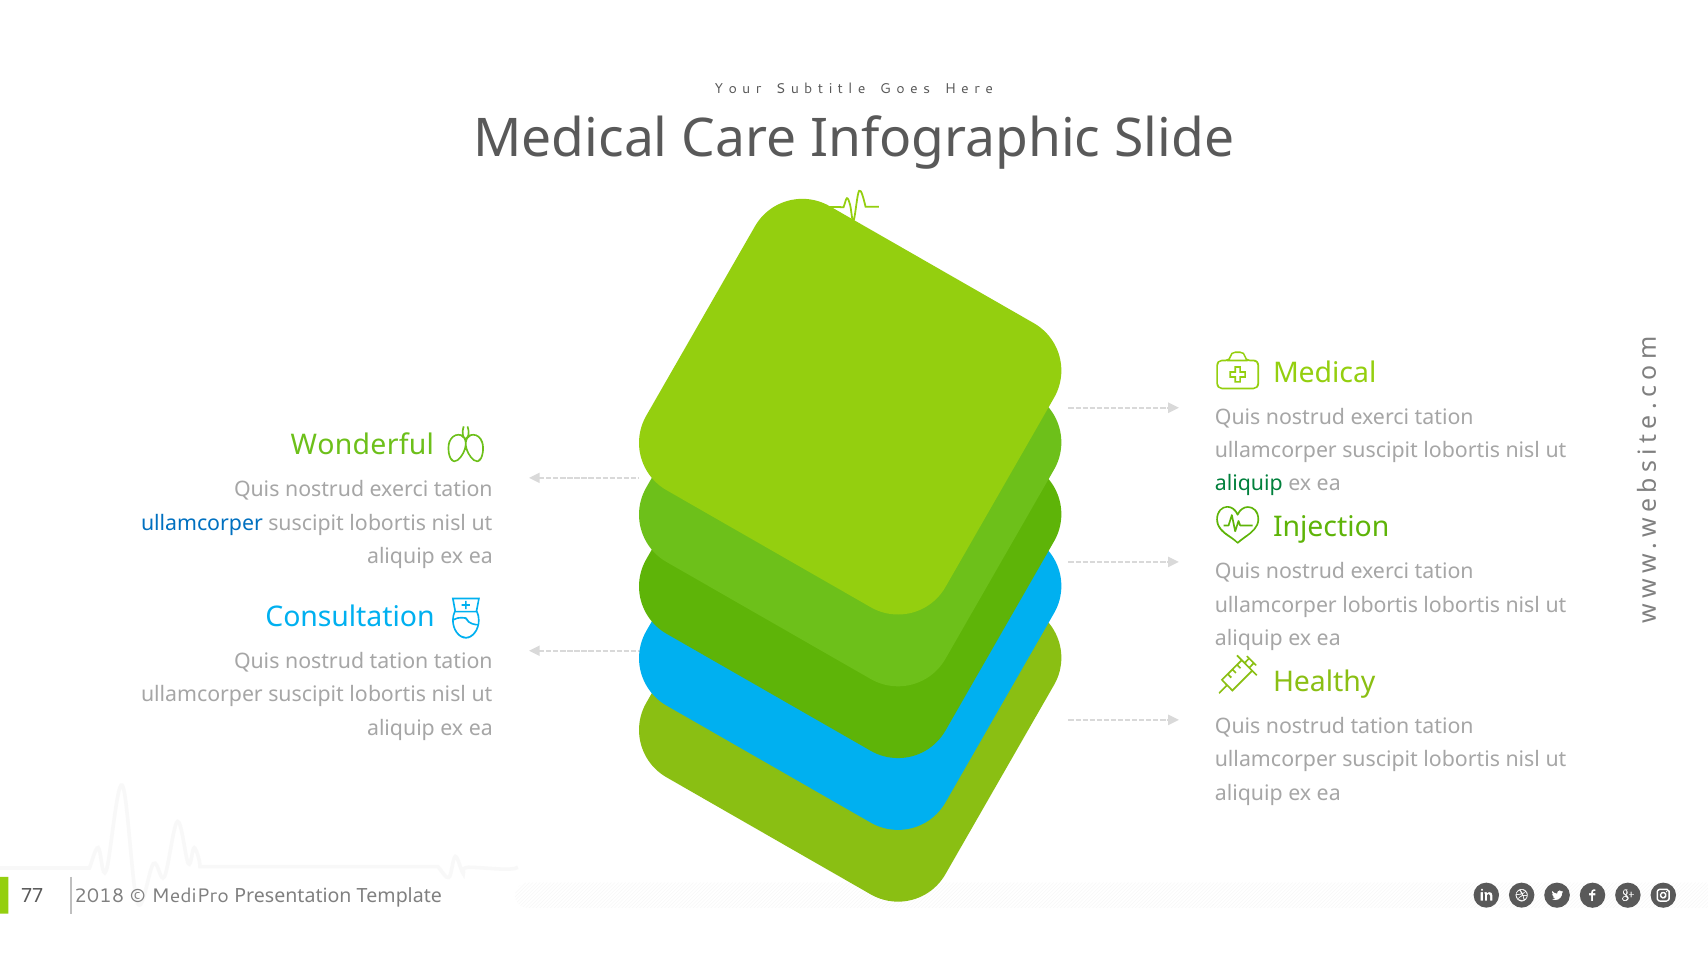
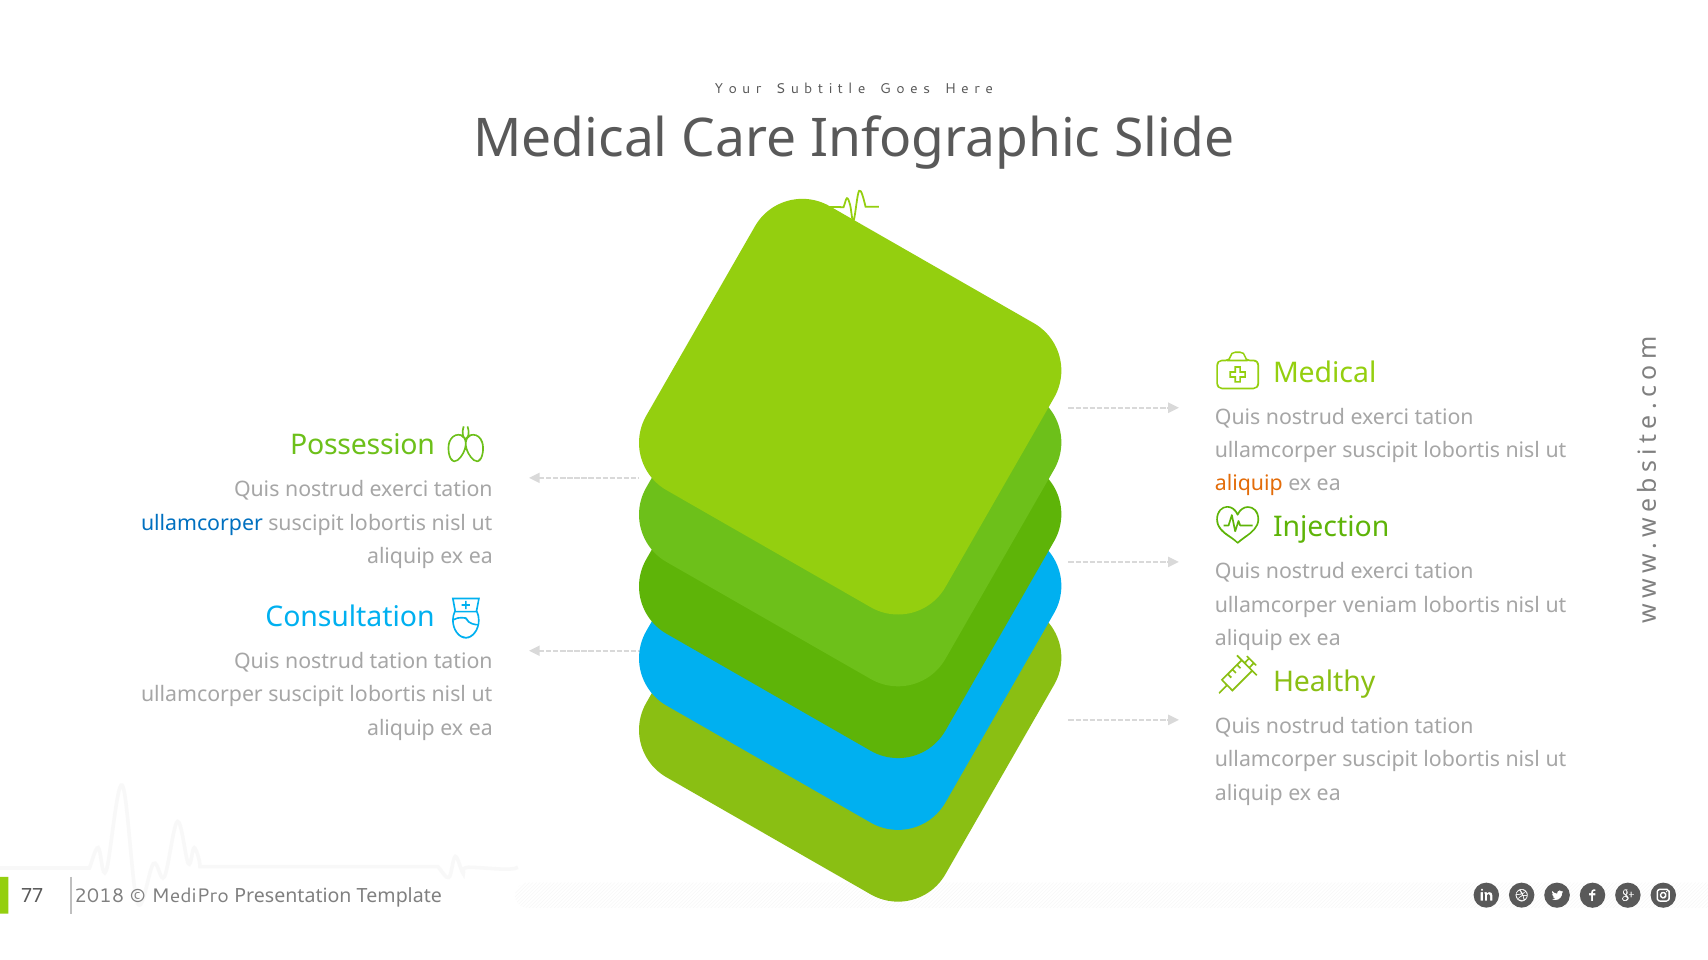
Wonderful: Wonderful -> Possession
aliquip at (1249, 484) colour: green -> orange
ullamcorper lobortis: lobortis -> veniam
